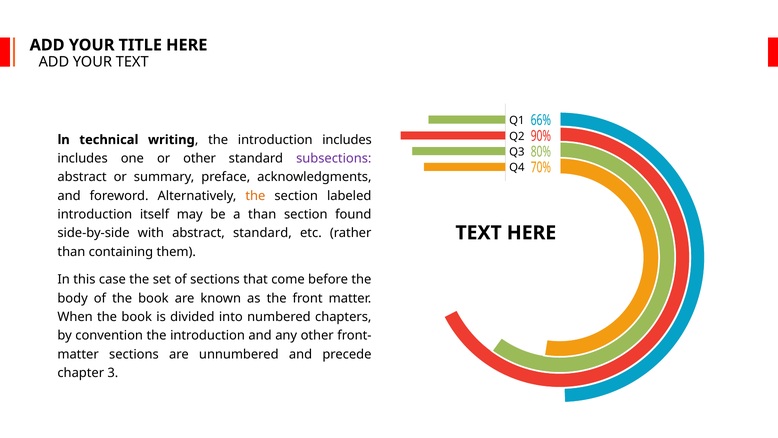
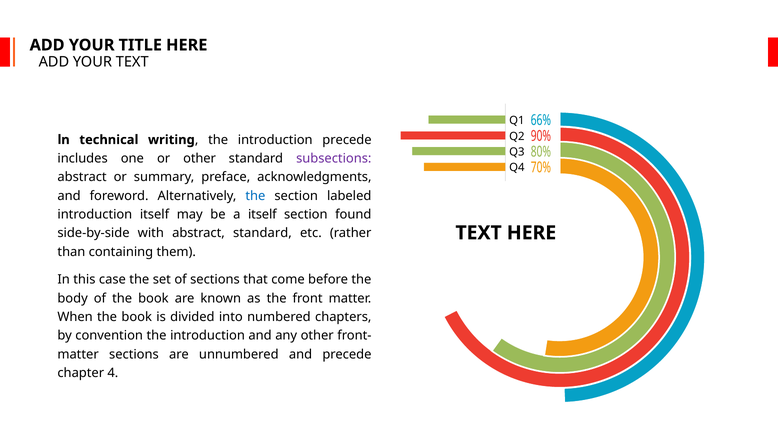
introduction includes: includes -> precede
the at (255, 196) colour: orange -> blue
a than: than -> itself
3: 3 -> 4
